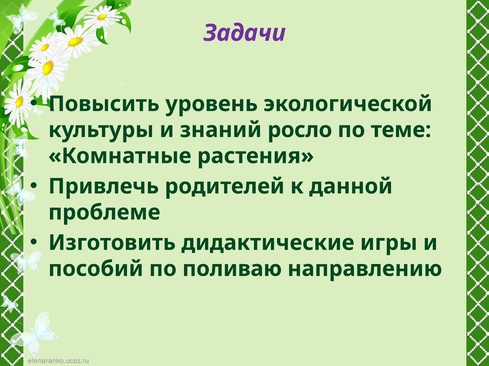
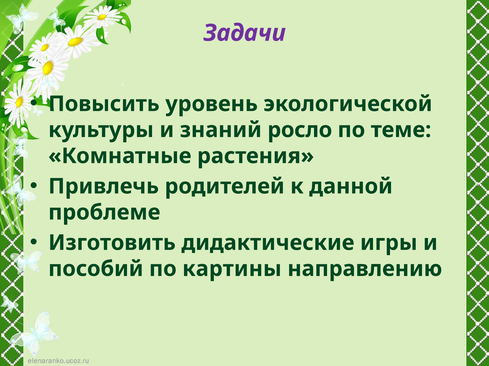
поливаю: поливаю -> картины
